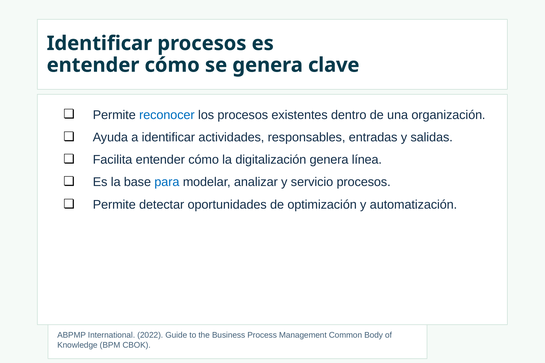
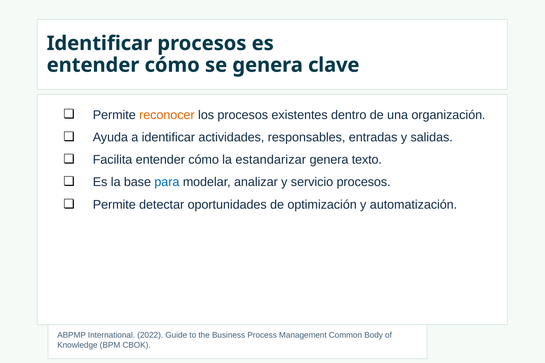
reconocer colour: blue -> orange
digitalización: digitalización -> estandarizar
línea: línea -> texto
